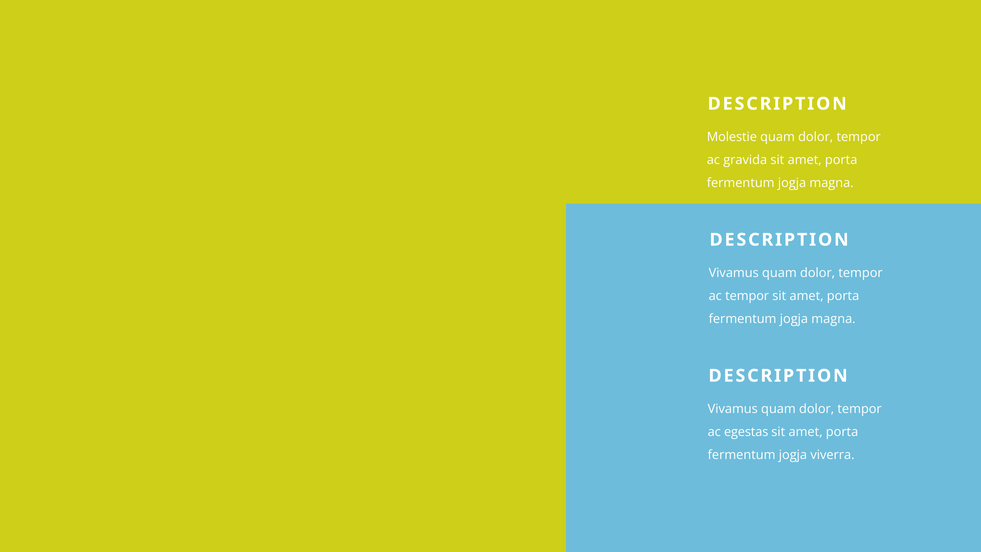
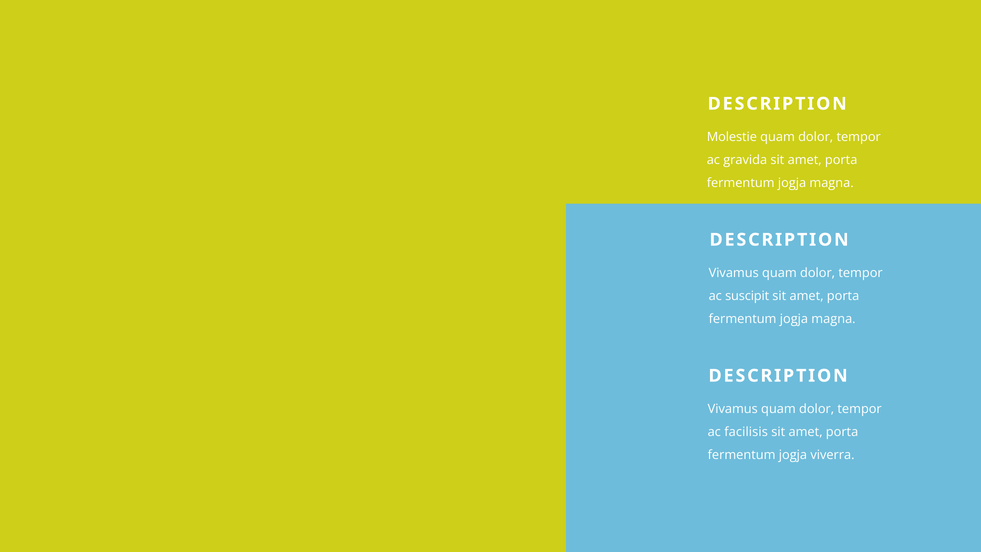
ac tempor: tempor -> suscipit
egestas: egestas -> facilisis
